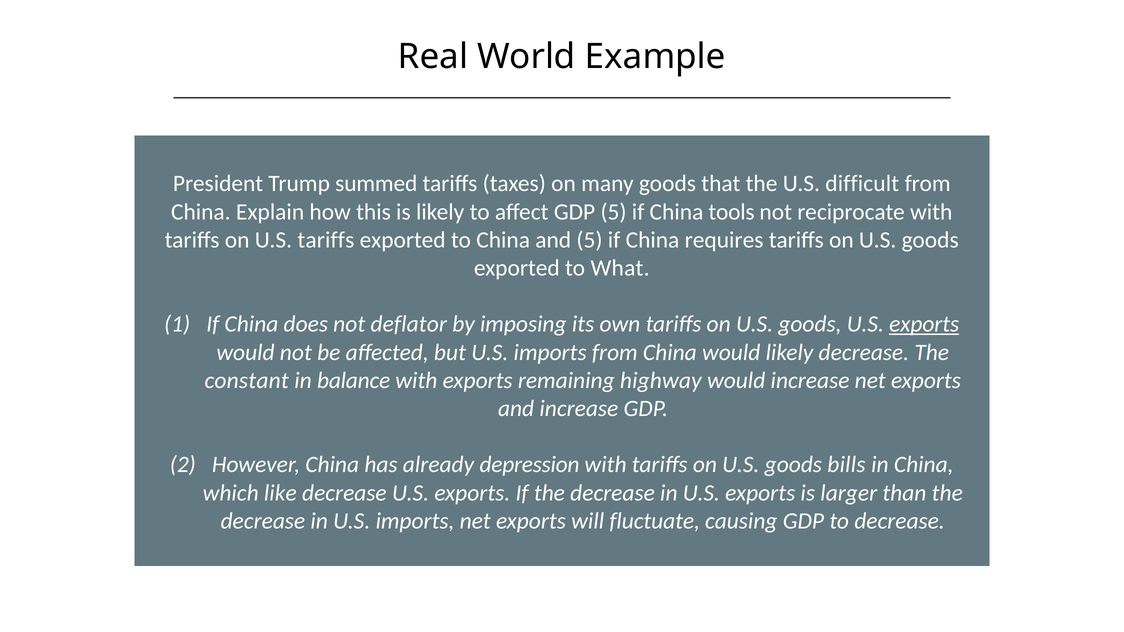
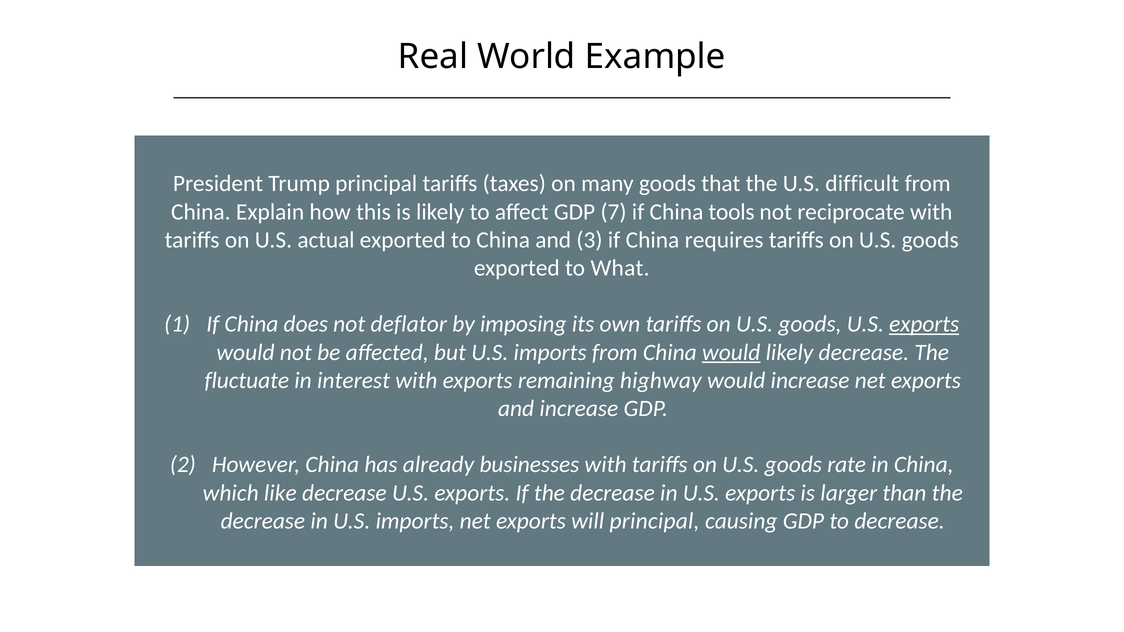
Trump summed: summed -> principal
GDP 5: 5 -> 7
U.S tariffs: tariffs -> actual
and 5: 5 -> 3
would at (731, 352) underline: none -> present
constant: constant -> fluctuate
balance: balance -> interest
depression: depression -> businesses
bills: bills -> rate
will fluctuate: fluctuate -> principal
